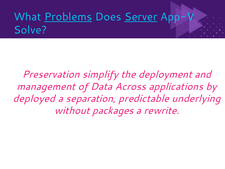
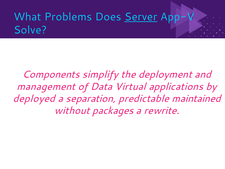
Problems underline: present -> none
Preservation: Preservation -> Components
Across: Across -> Virtual
underlying: underlying -> maintained
